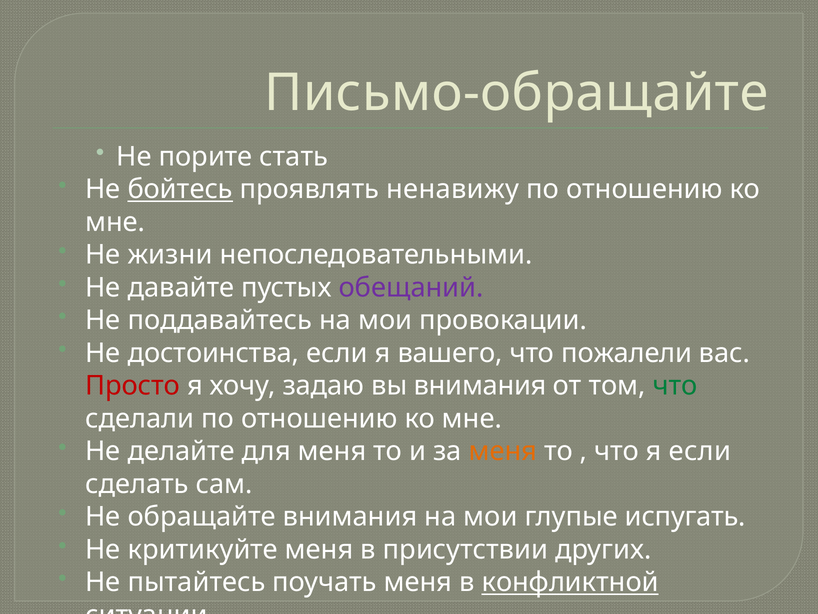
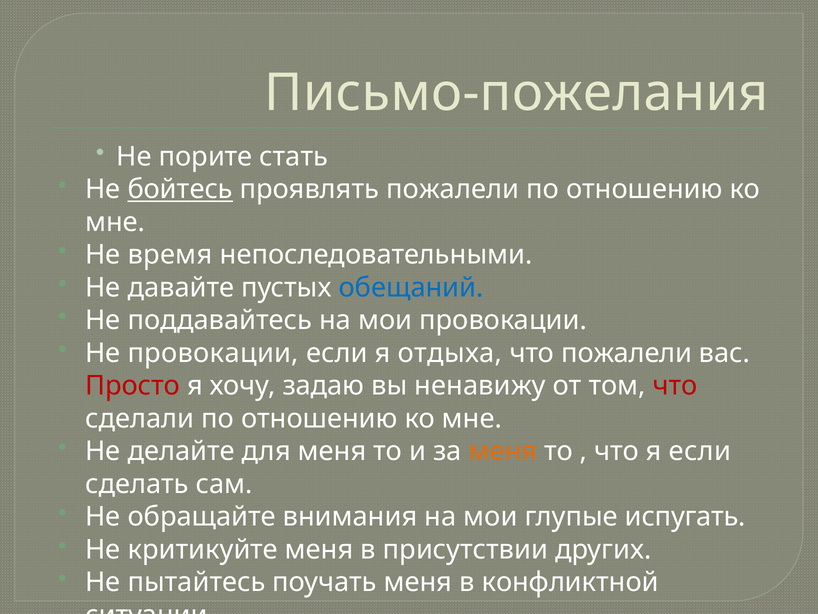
Письмо-обращайте: Письмо-обращайте -> Письмо-пожелания
проявлять ненавижу: ненавижу -> пожалели
жизни: жизни -> время
обещаний colour: purple -> blue
Не достоинства: достоинства -> провокации
вашего: вашего -> отдыха
вы внимания: внимания -> ненавижу
что at (675, 386) colour: green -> red
конфликтной underline: present -> none
